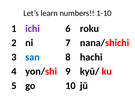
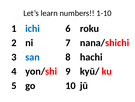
ichi colour: purple -> blue
